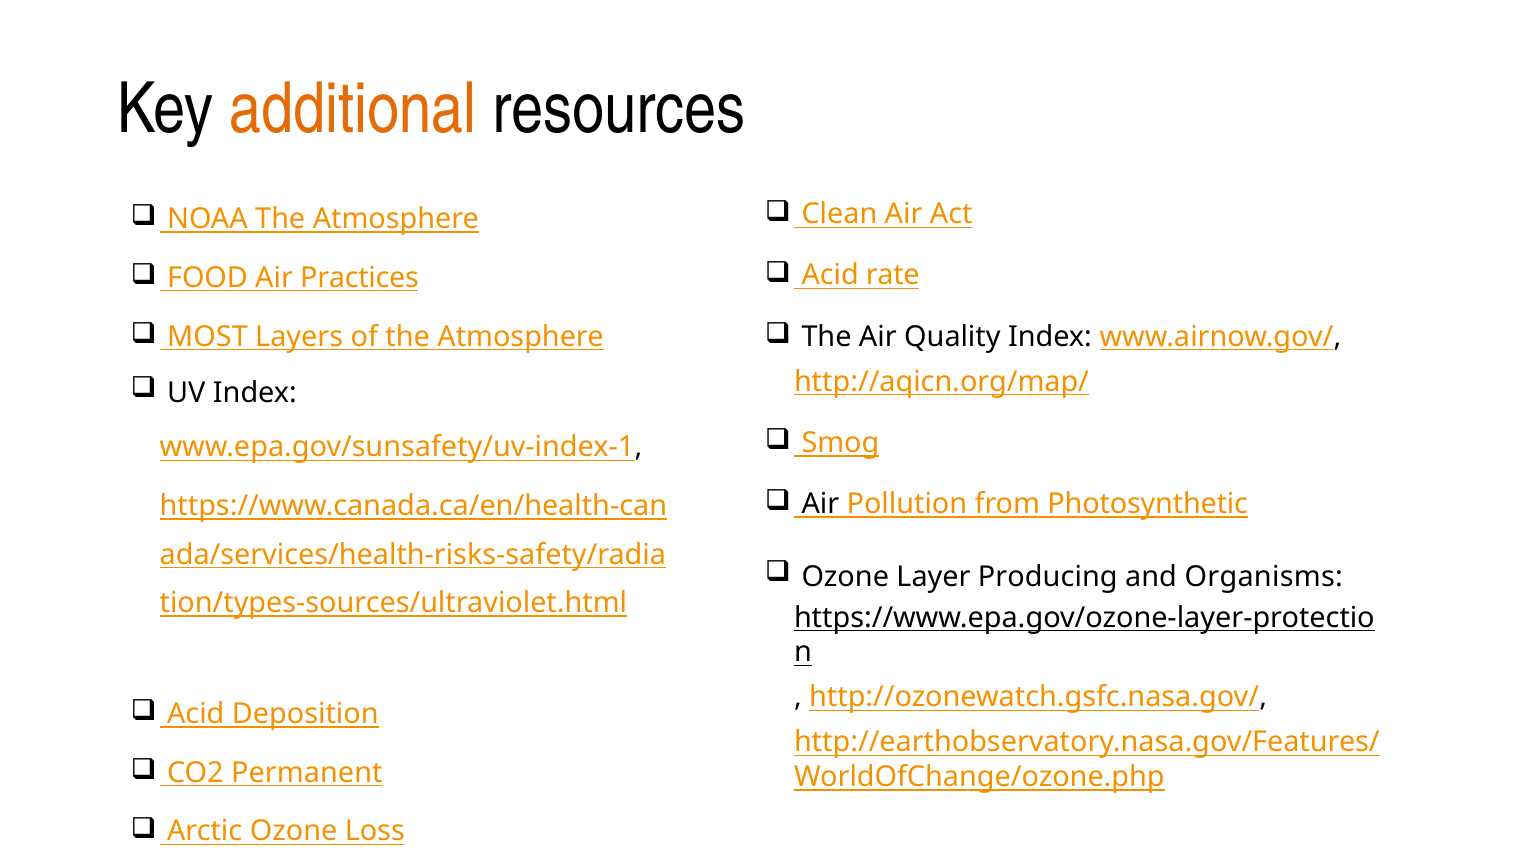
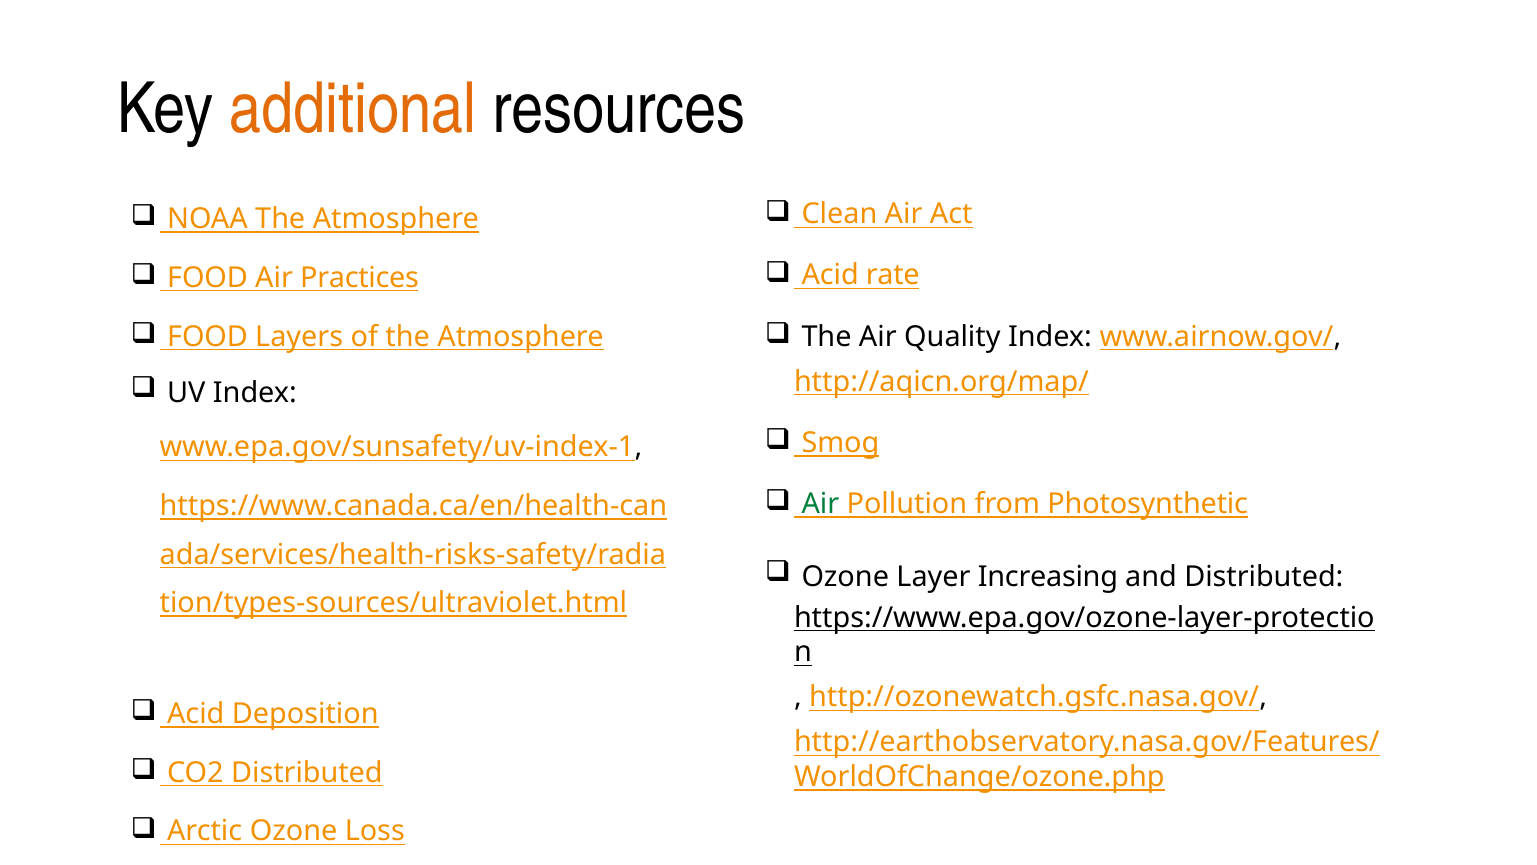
MOST at (207, 336): MOST -> FOOD
Air at (820, 504) colour: black -> green
Producing: Producing -> Increasing
and Organisms: Organisms -> Distributed
CO2 Permanent: Permanent -> Distributed
